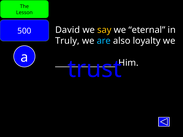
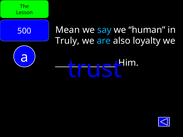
David: David -> Mean
say colour: yellow -> light blue
eternal: eternal -> human
